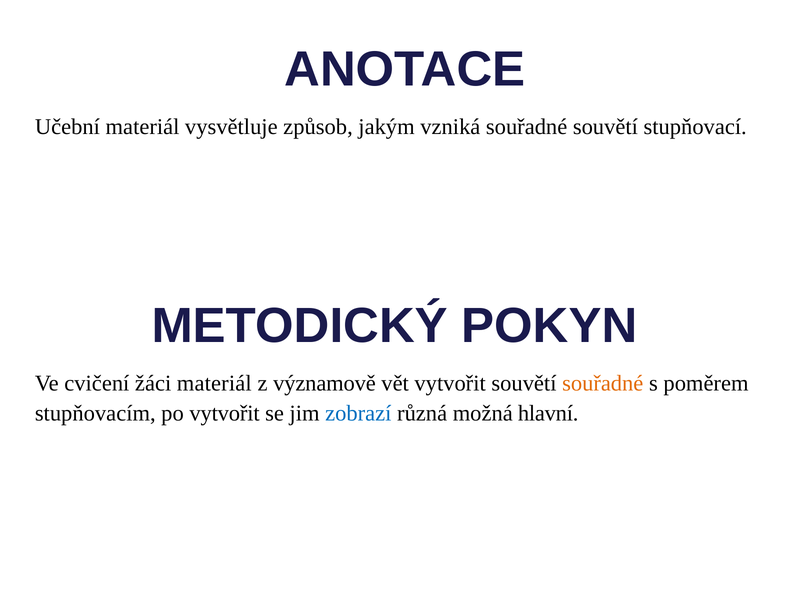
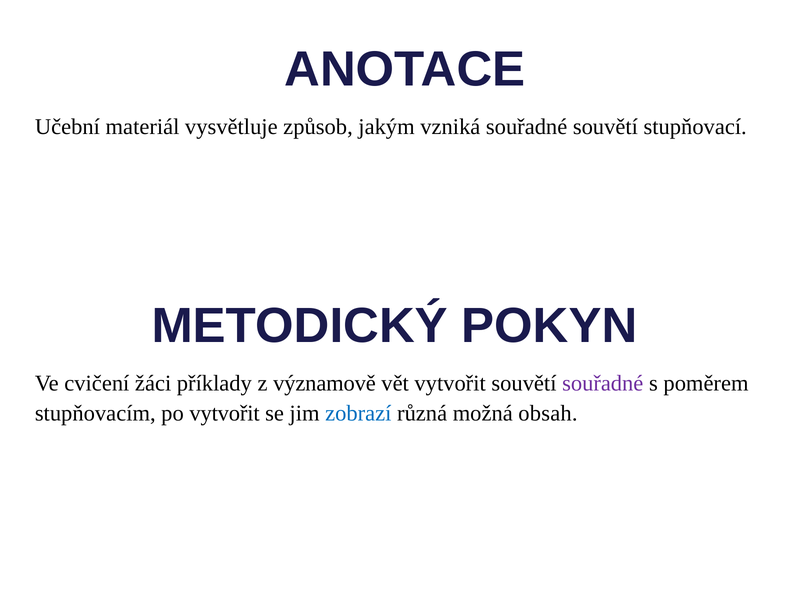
žáci materiál: materiál -> příklady
souřadné at (603, 384) colour: orange -> purple
hlavní: hlavní -> obsah
